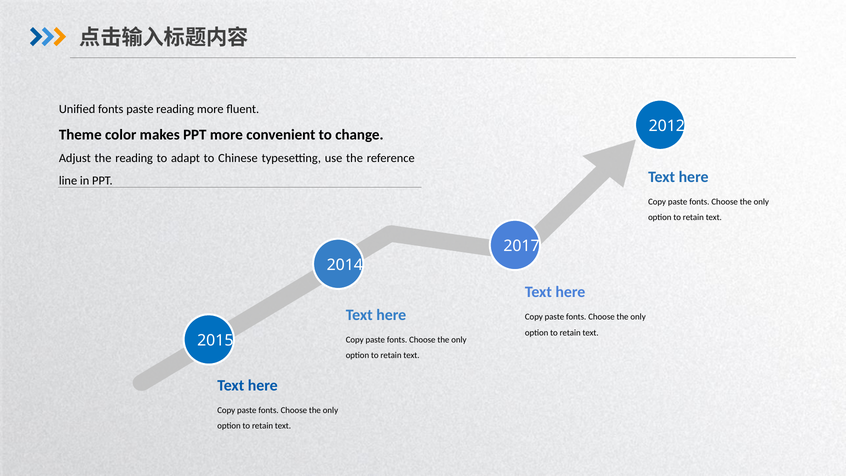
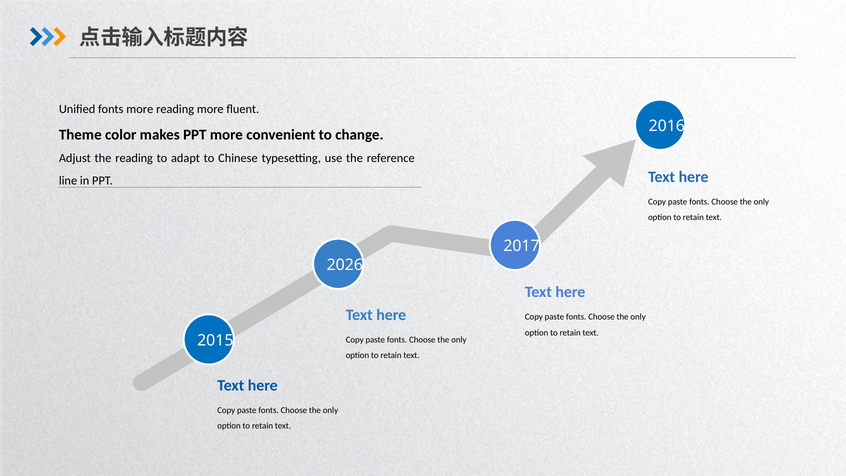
fonts paste: paste -> more
2012: 2012 -> 2016
2014: 2014 -> 2026
